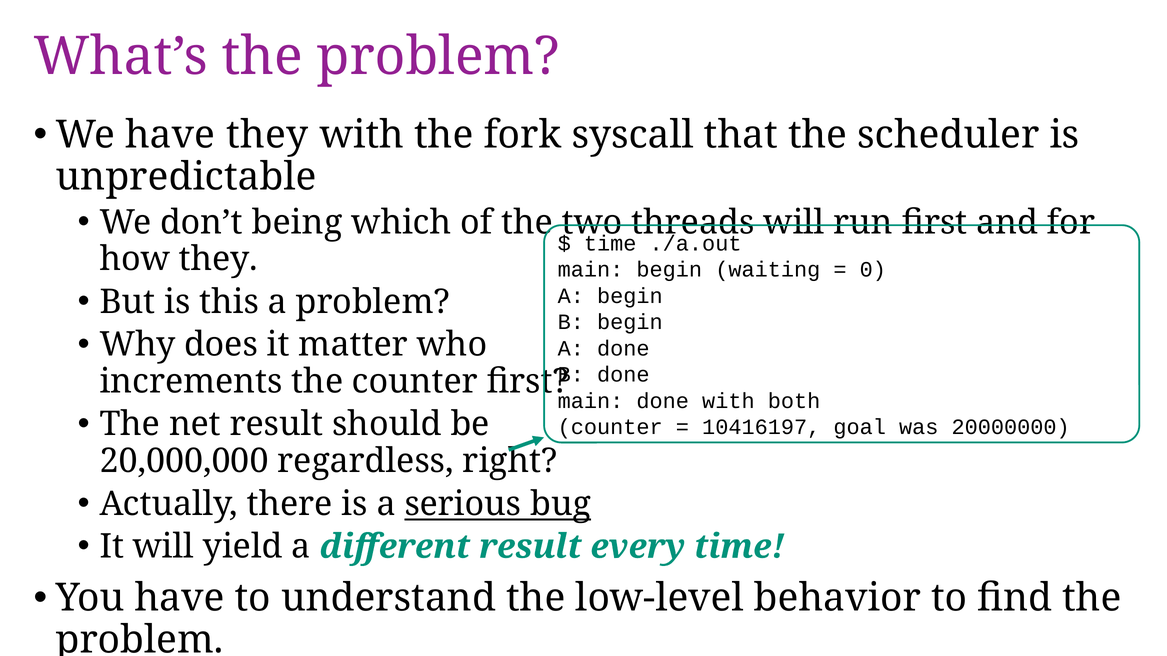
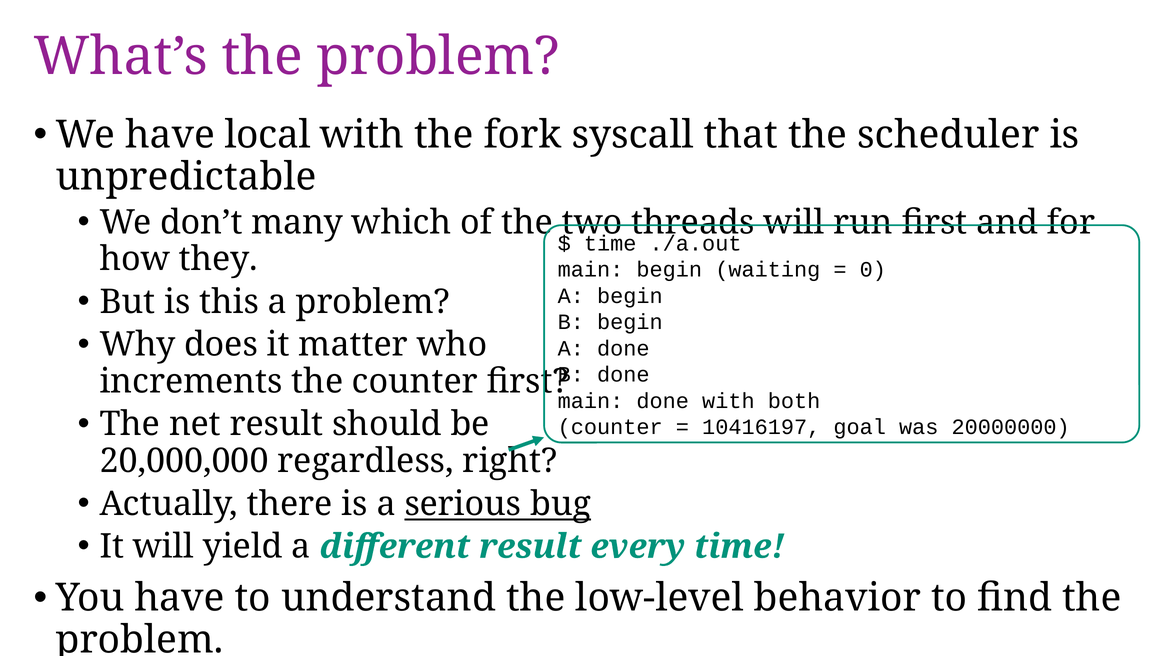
have they: they -> local
being: being -> many
